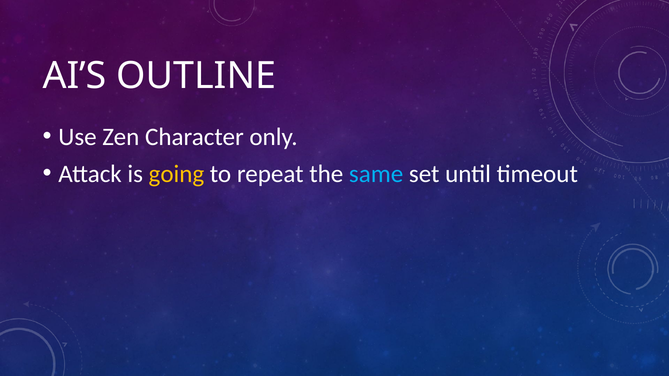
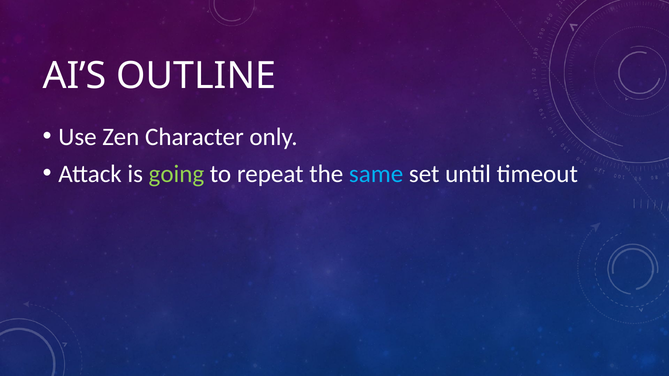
going colour: yellow -> light green
